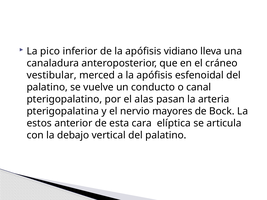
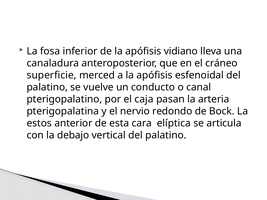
pico: pico -> fosa
vestibular: vestibular -> superficie
alas: alas -> caja
mayores: mayores -> redondo
